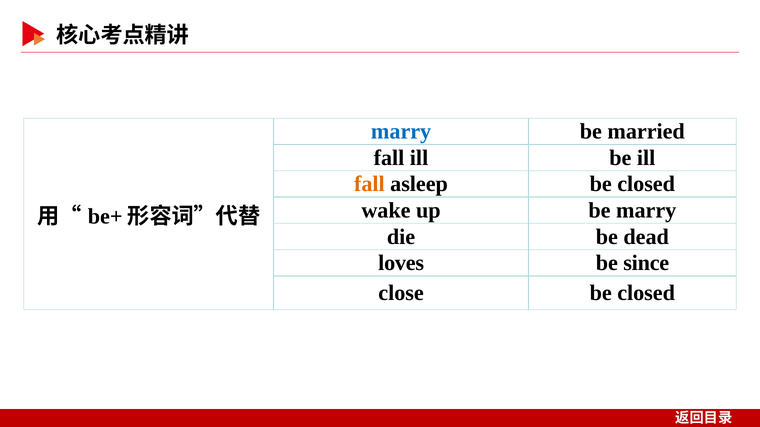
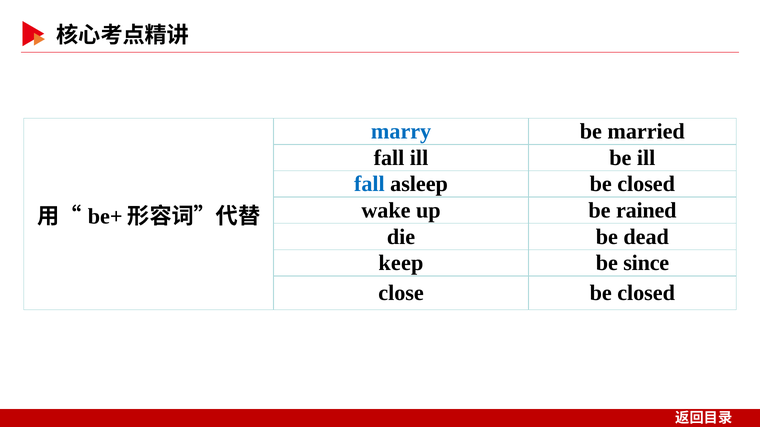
fall at (369, 184) colour: orange -> blue
be marry: marry -> rained
loves: loves -> keep
